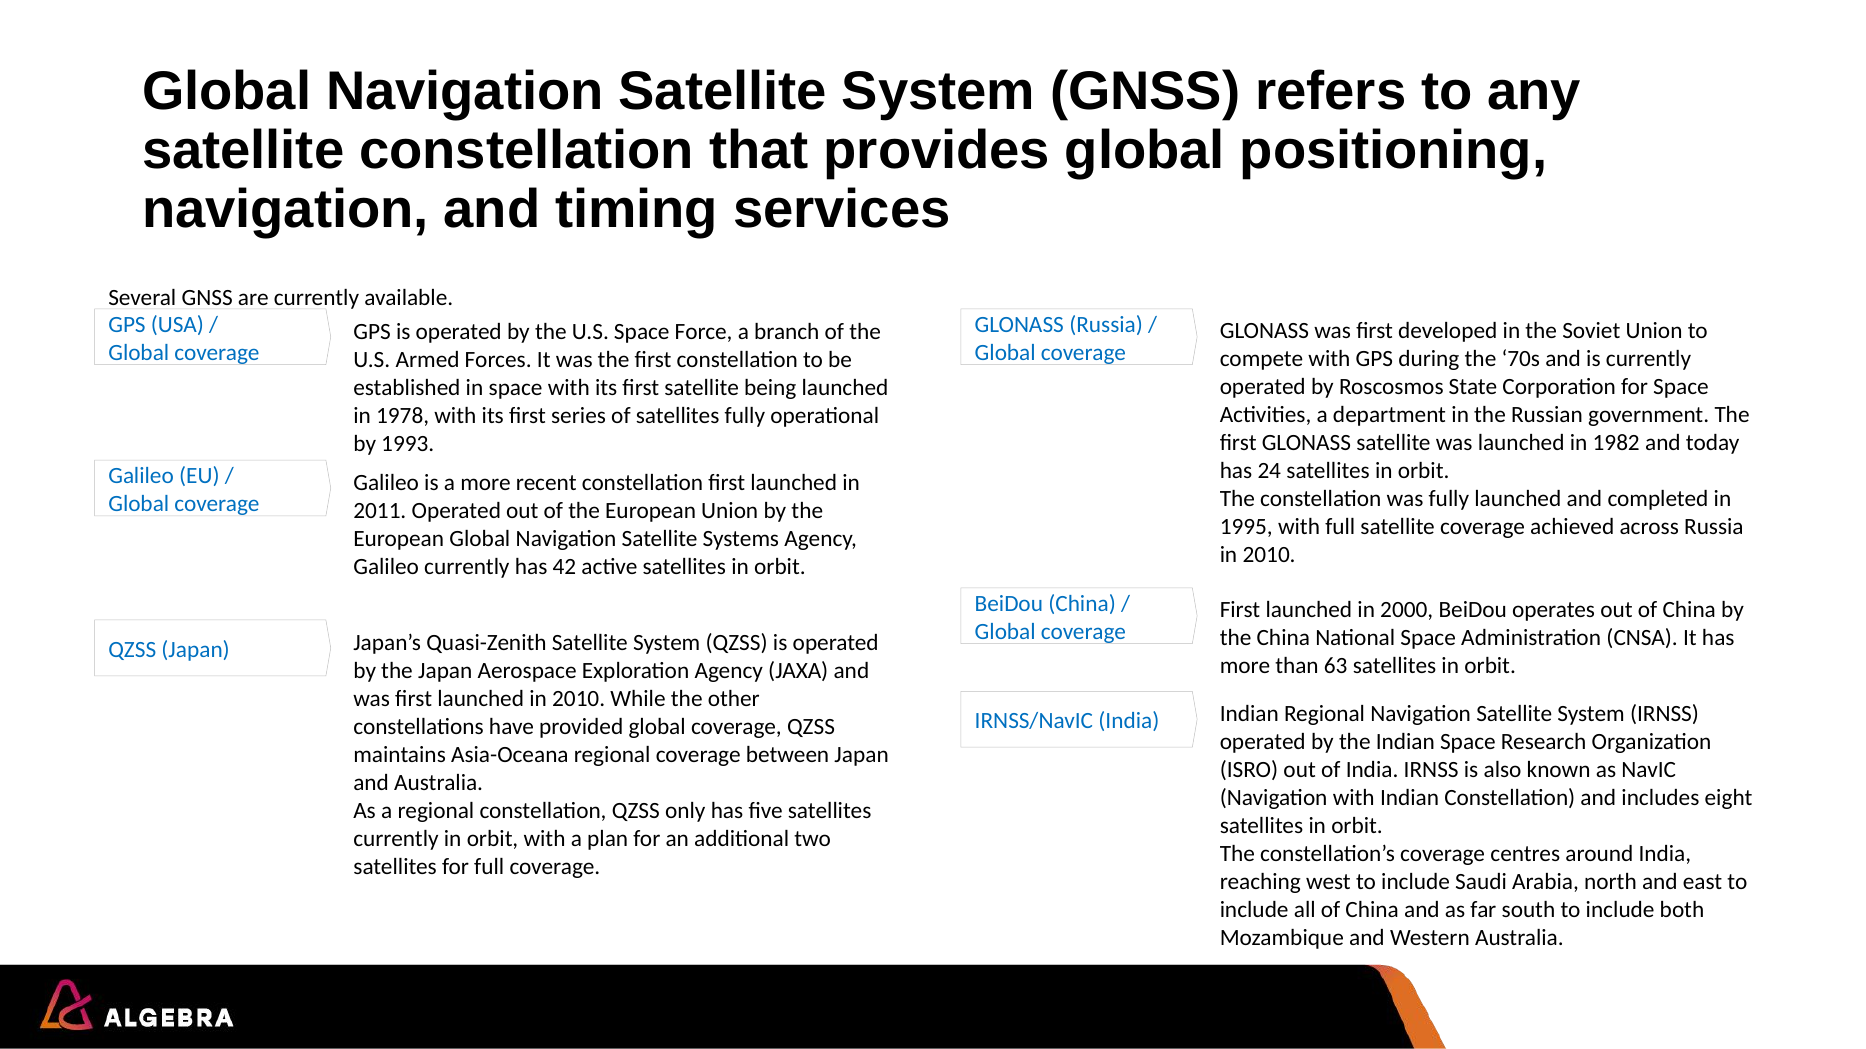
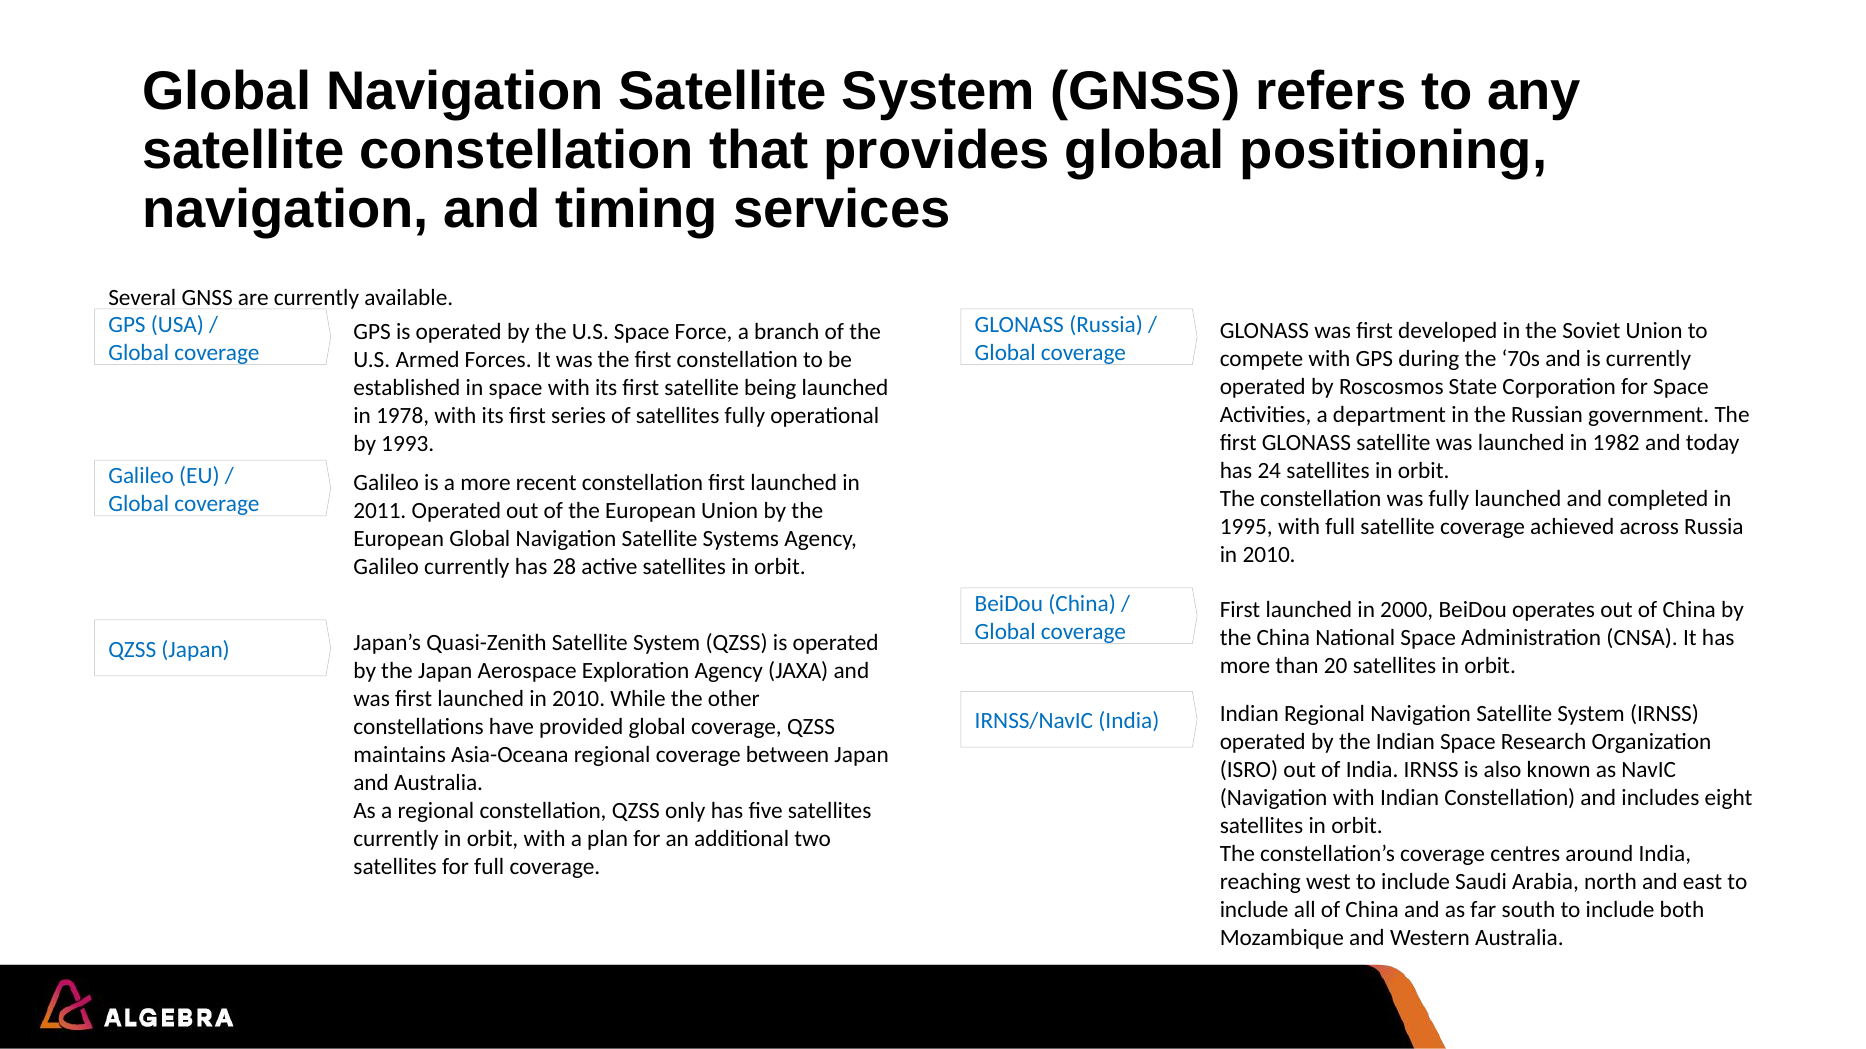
42: 42 -> 28
63: 63 -> 20
